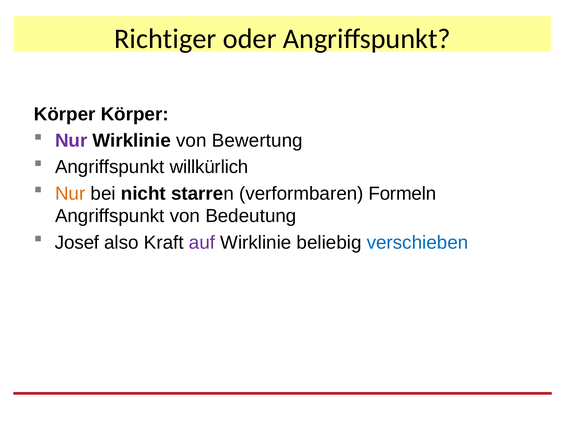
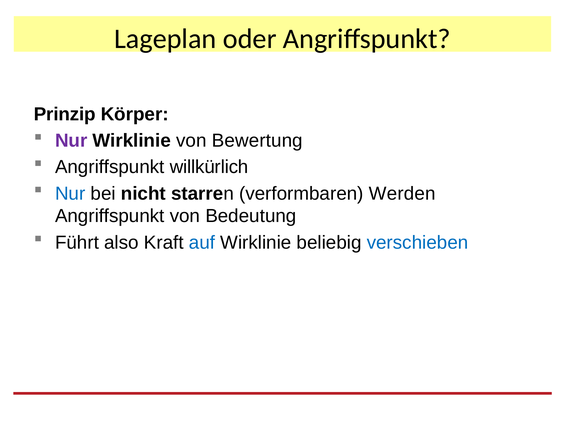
Richtiger: Richtiger -> Lageplan
Körper at (65, 114): Körper -> Prinzip
Nur at (70, 193) colour: orange -> blue
Formeln: Formeln -> Werden
Josef: Josef -> Führt
auf colour: purple -> blue
